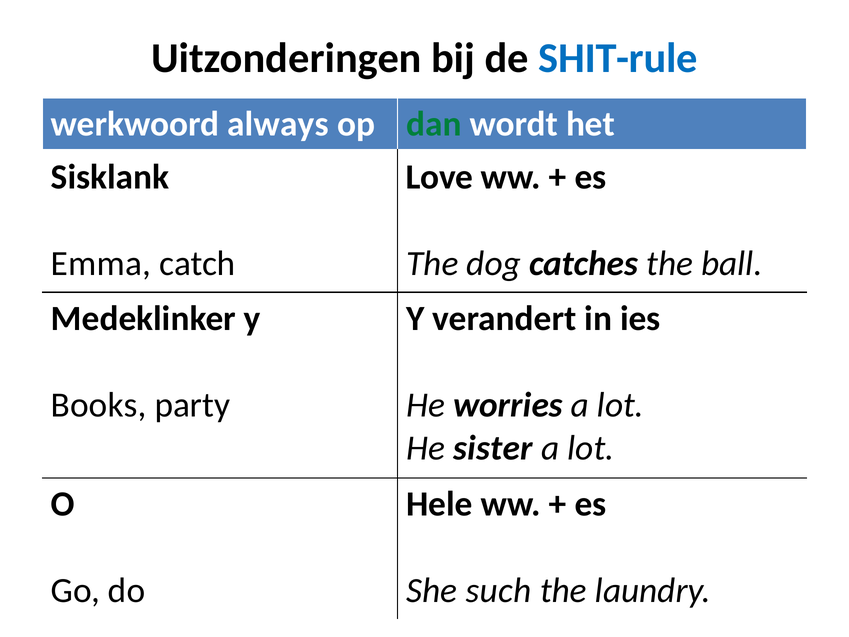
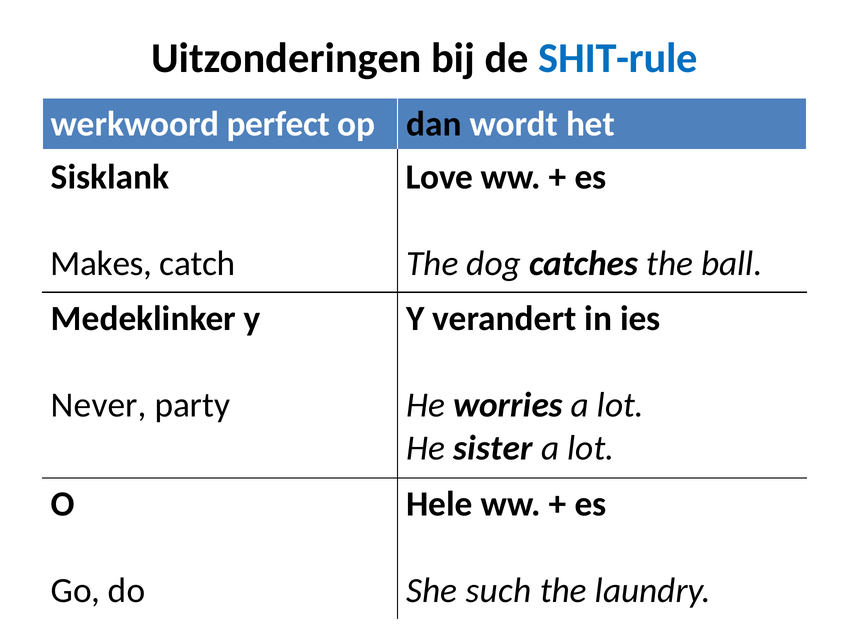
always: always -> perfect
dan colour: green -> black
Emma: Emma -> Makes
Books: Books -> Never
